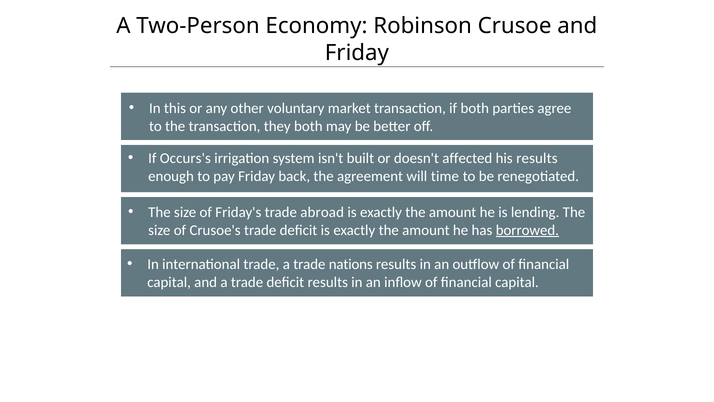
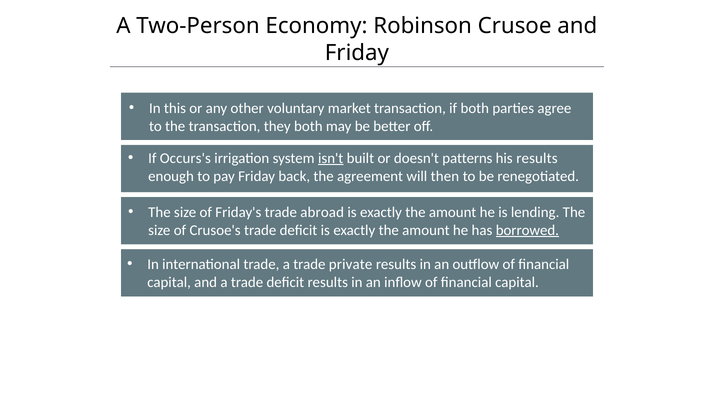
isn't underline: none -> present
affected: affected -> patterns
time: time -> then
nations: nations -> private
